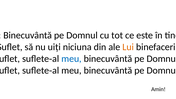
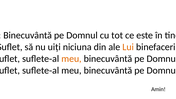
meu at (71, 59) colour: blue -> orange
